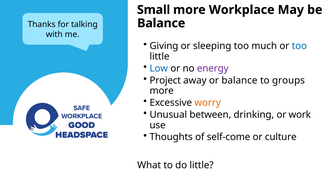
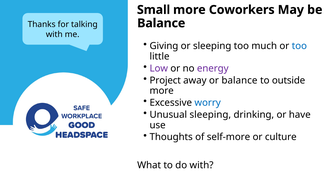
Workplace: Workplace -> Coworkers
Low colour: blue -> purple
groups: groups -> outside
worry colour: orange -> blue
Unusual between: between -> sleeping
work: work -> have
self-come: self-come -> self-more
do little: little -> with
